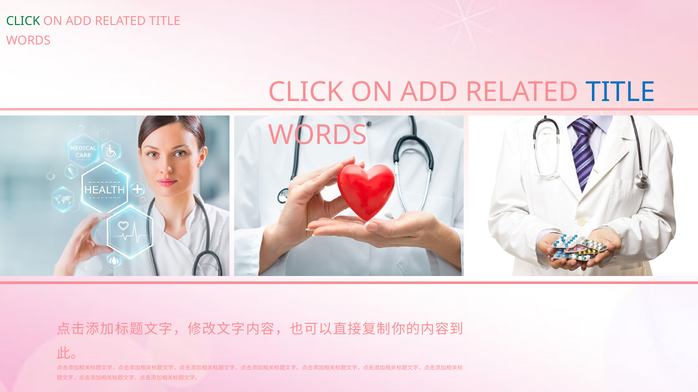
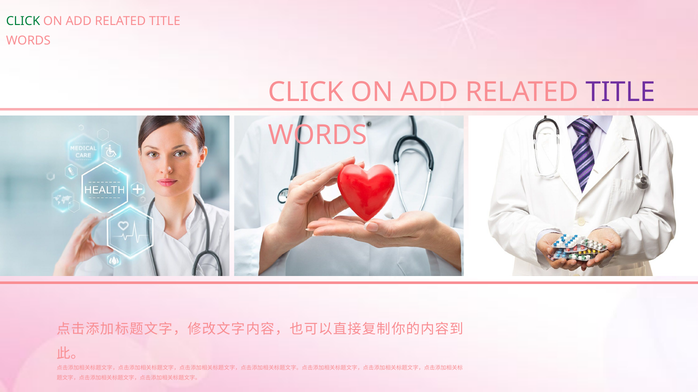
TITLE at (620, 92) colour: blue -> purple
